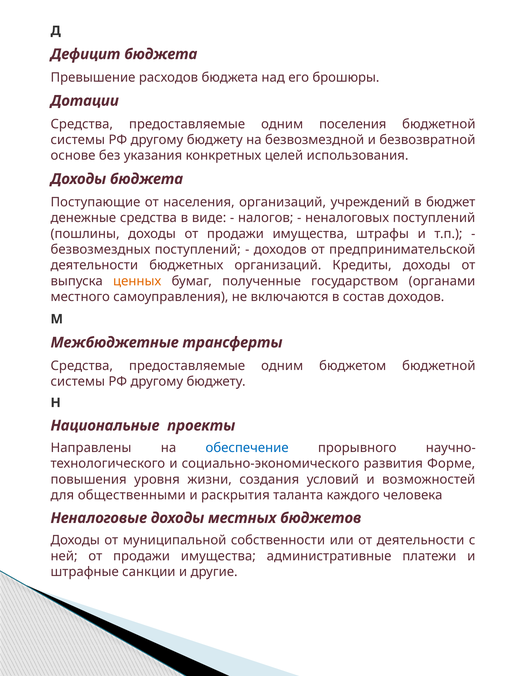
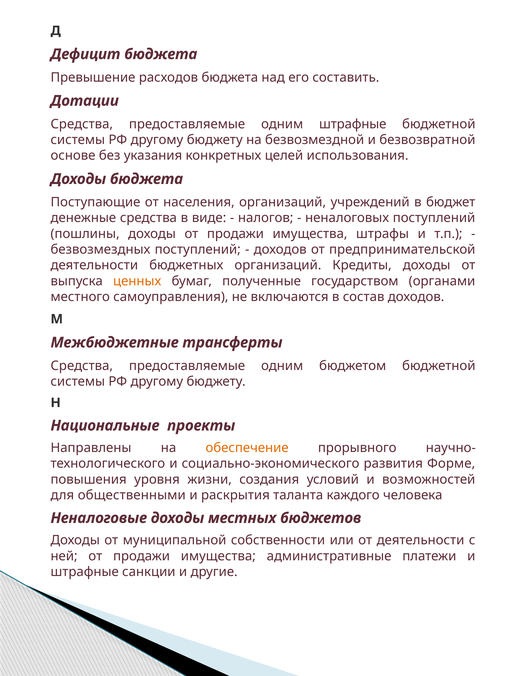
брошюры: брошюры -> составить
одним поселения: поселения -> штрафные
обеспечение colour: blue -> orange
